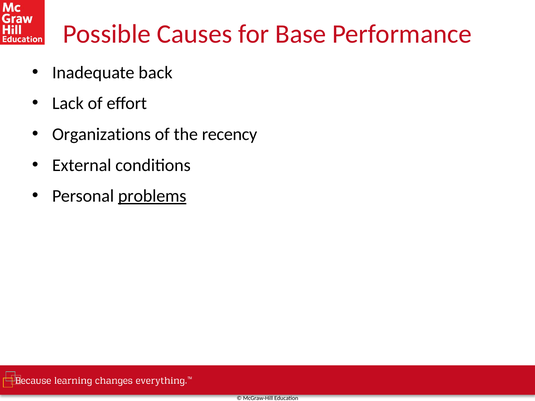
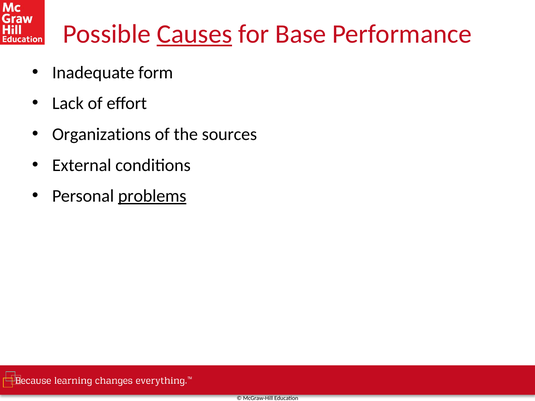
Causes underline: none -> present
back: back -> form
recency: recency -> sources
